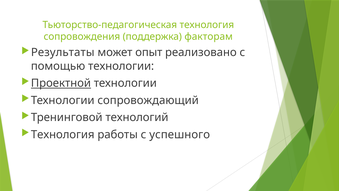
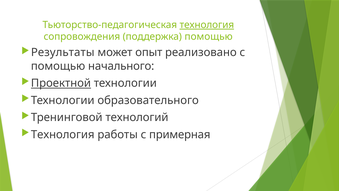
технология at (207, 25) underline: none -> present
поддержка факторам: факторам -> помощью
помощью технологии: технологии -> начального
сопровождающий: сопровождающий -> образовательного
успешного: успешного -> примерная
